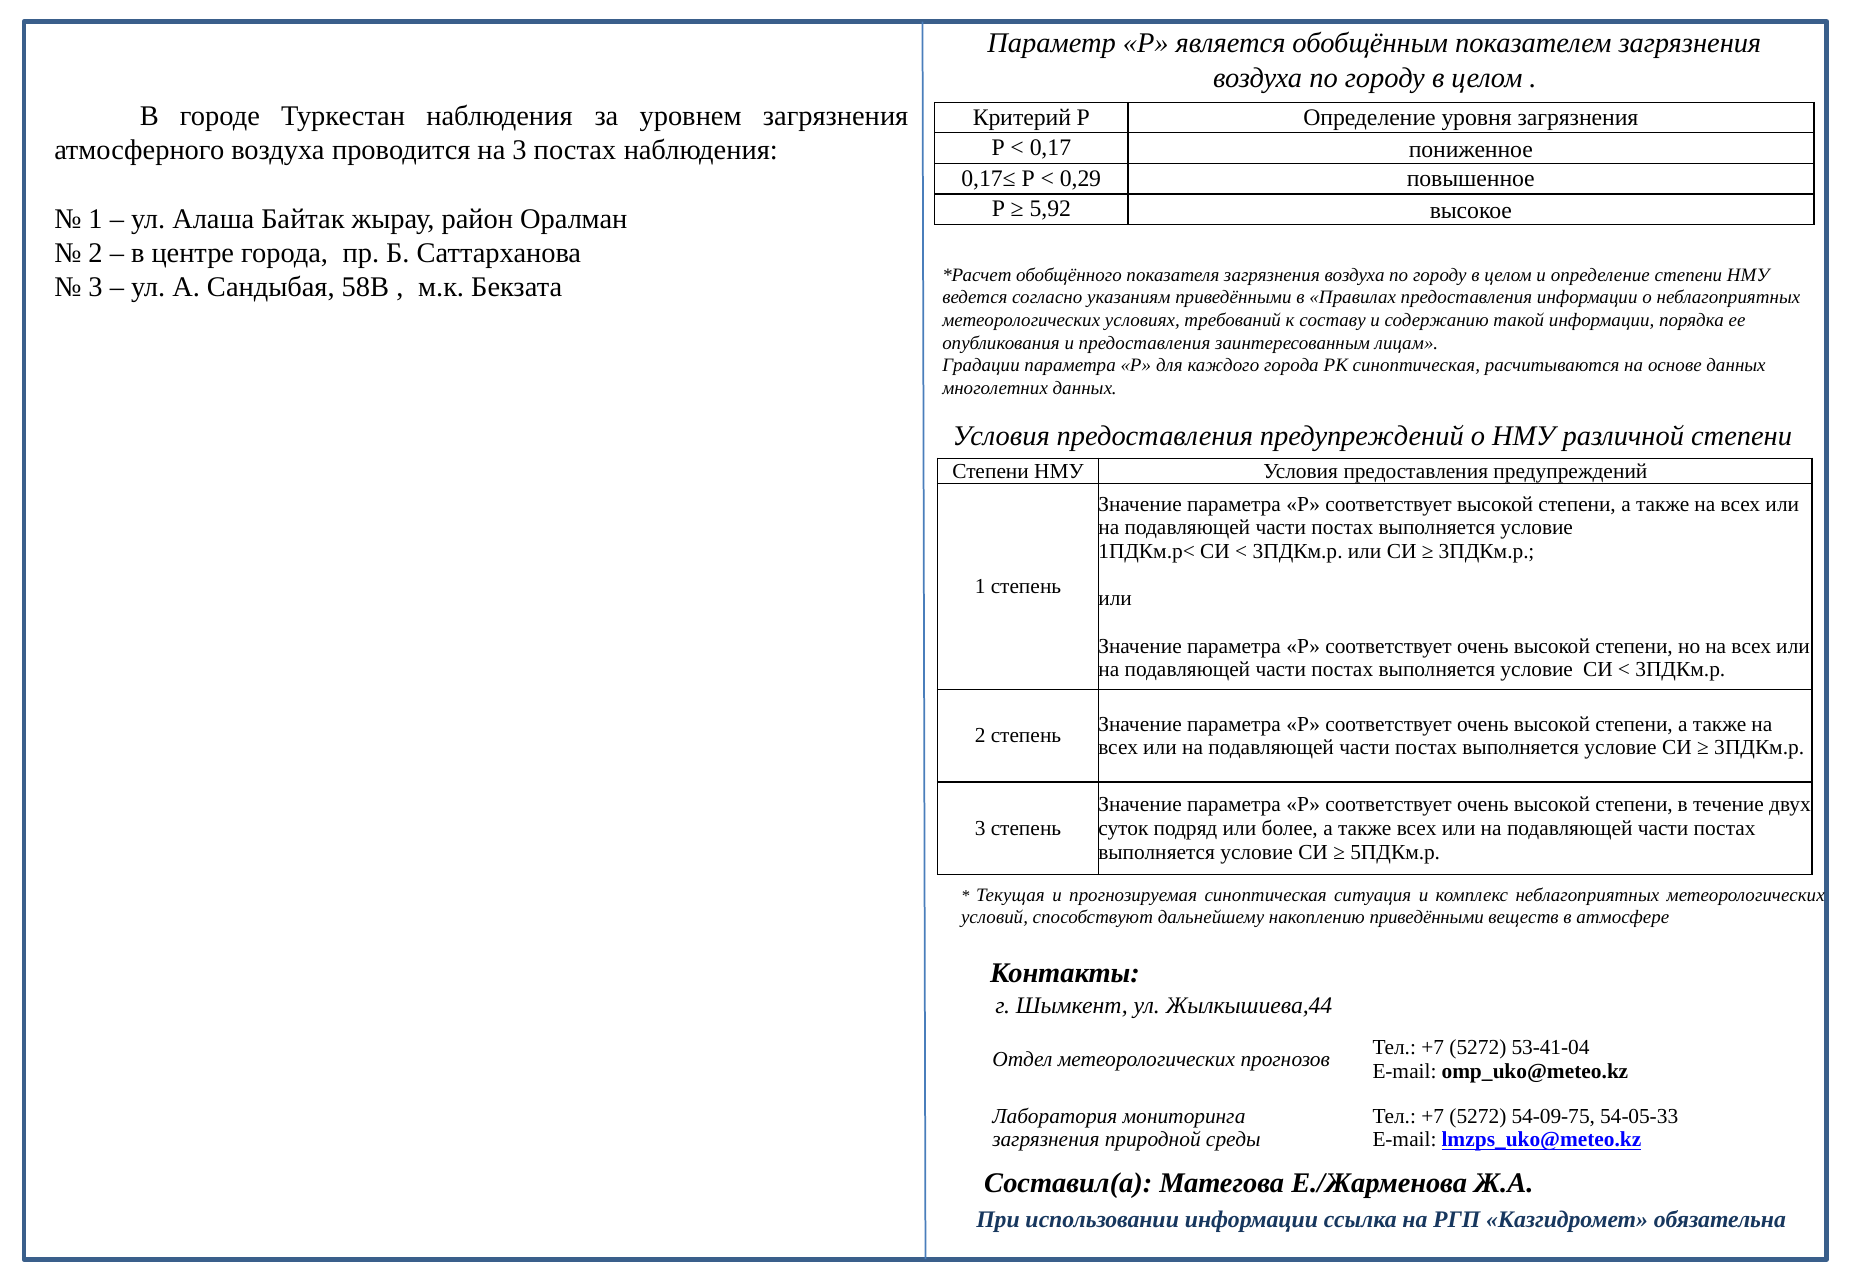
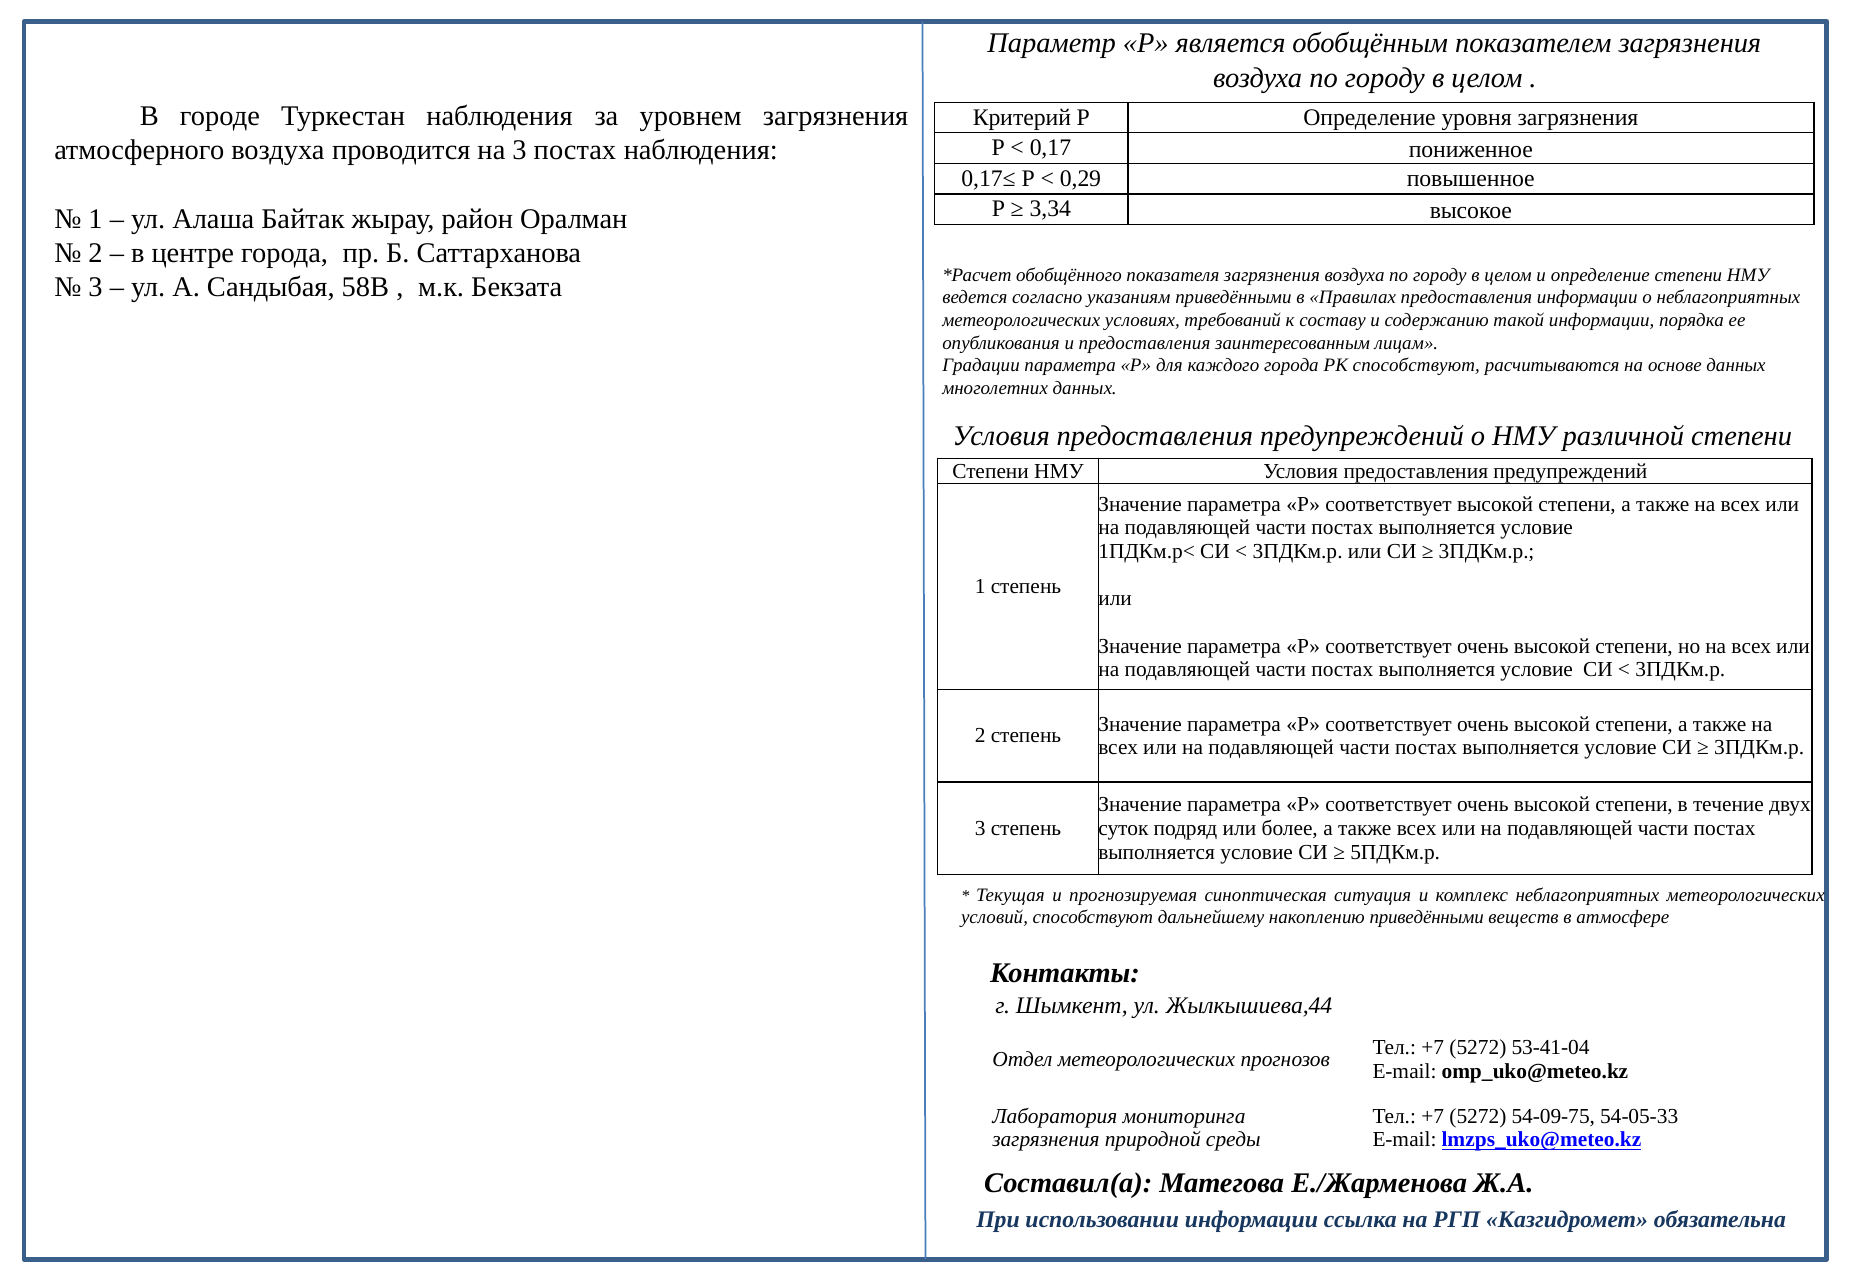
5,92: 5,92 -> 3,34
РК синоптическая: синоптическая -> способствуют
